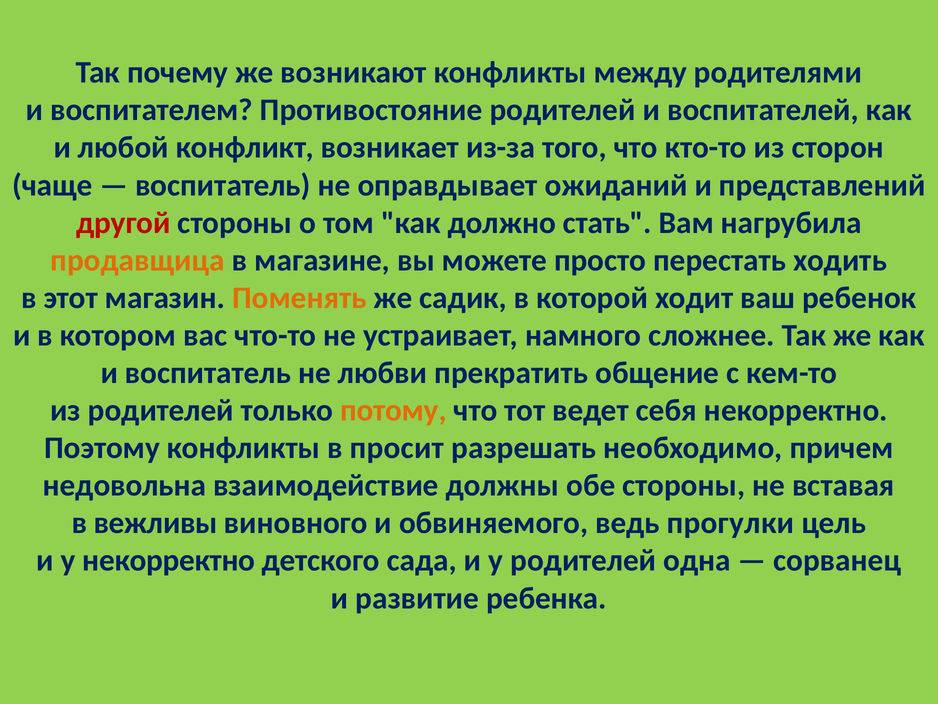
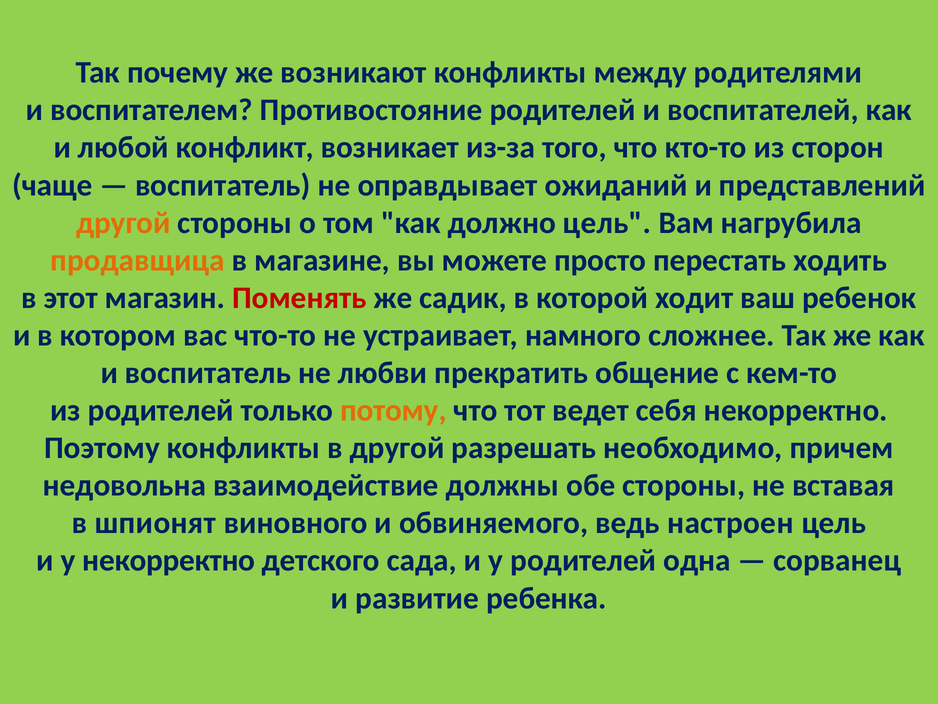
другой at (123, 223) colour: red -> orange
должно стать: стать -> цель
Поменять colour: orange -> red
в просит: просит -> другой
вежливы: вежливы -> шпионят
прогулки: прогулки -> настроен
